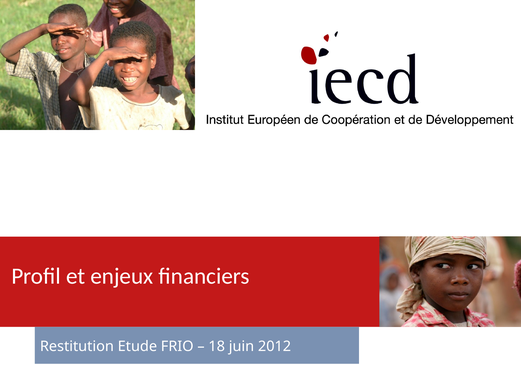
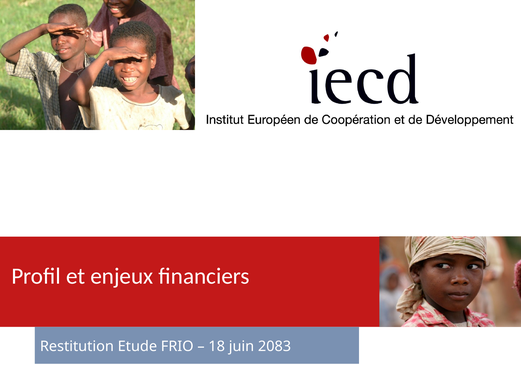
2012: 2012 -> 2083
